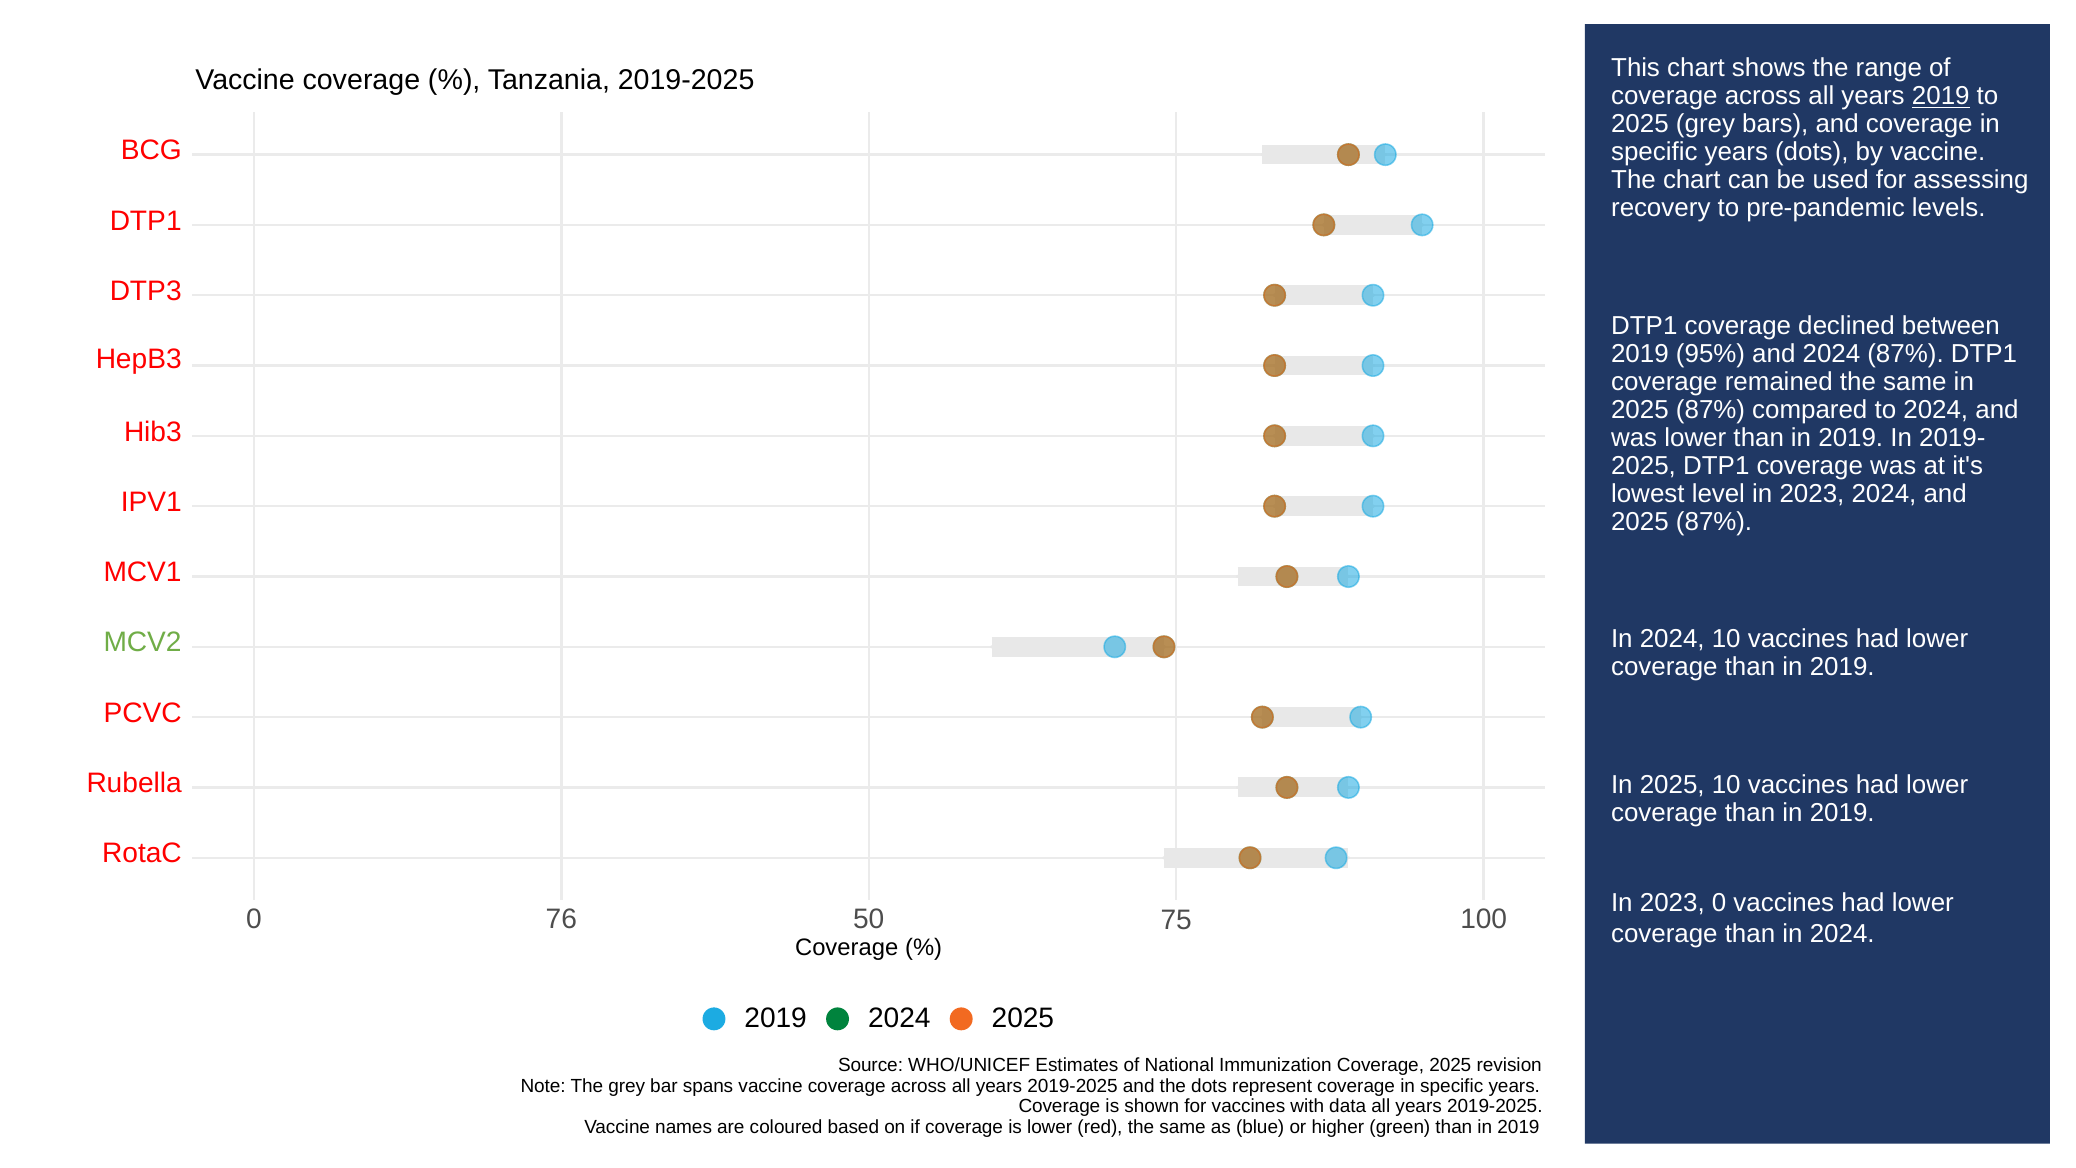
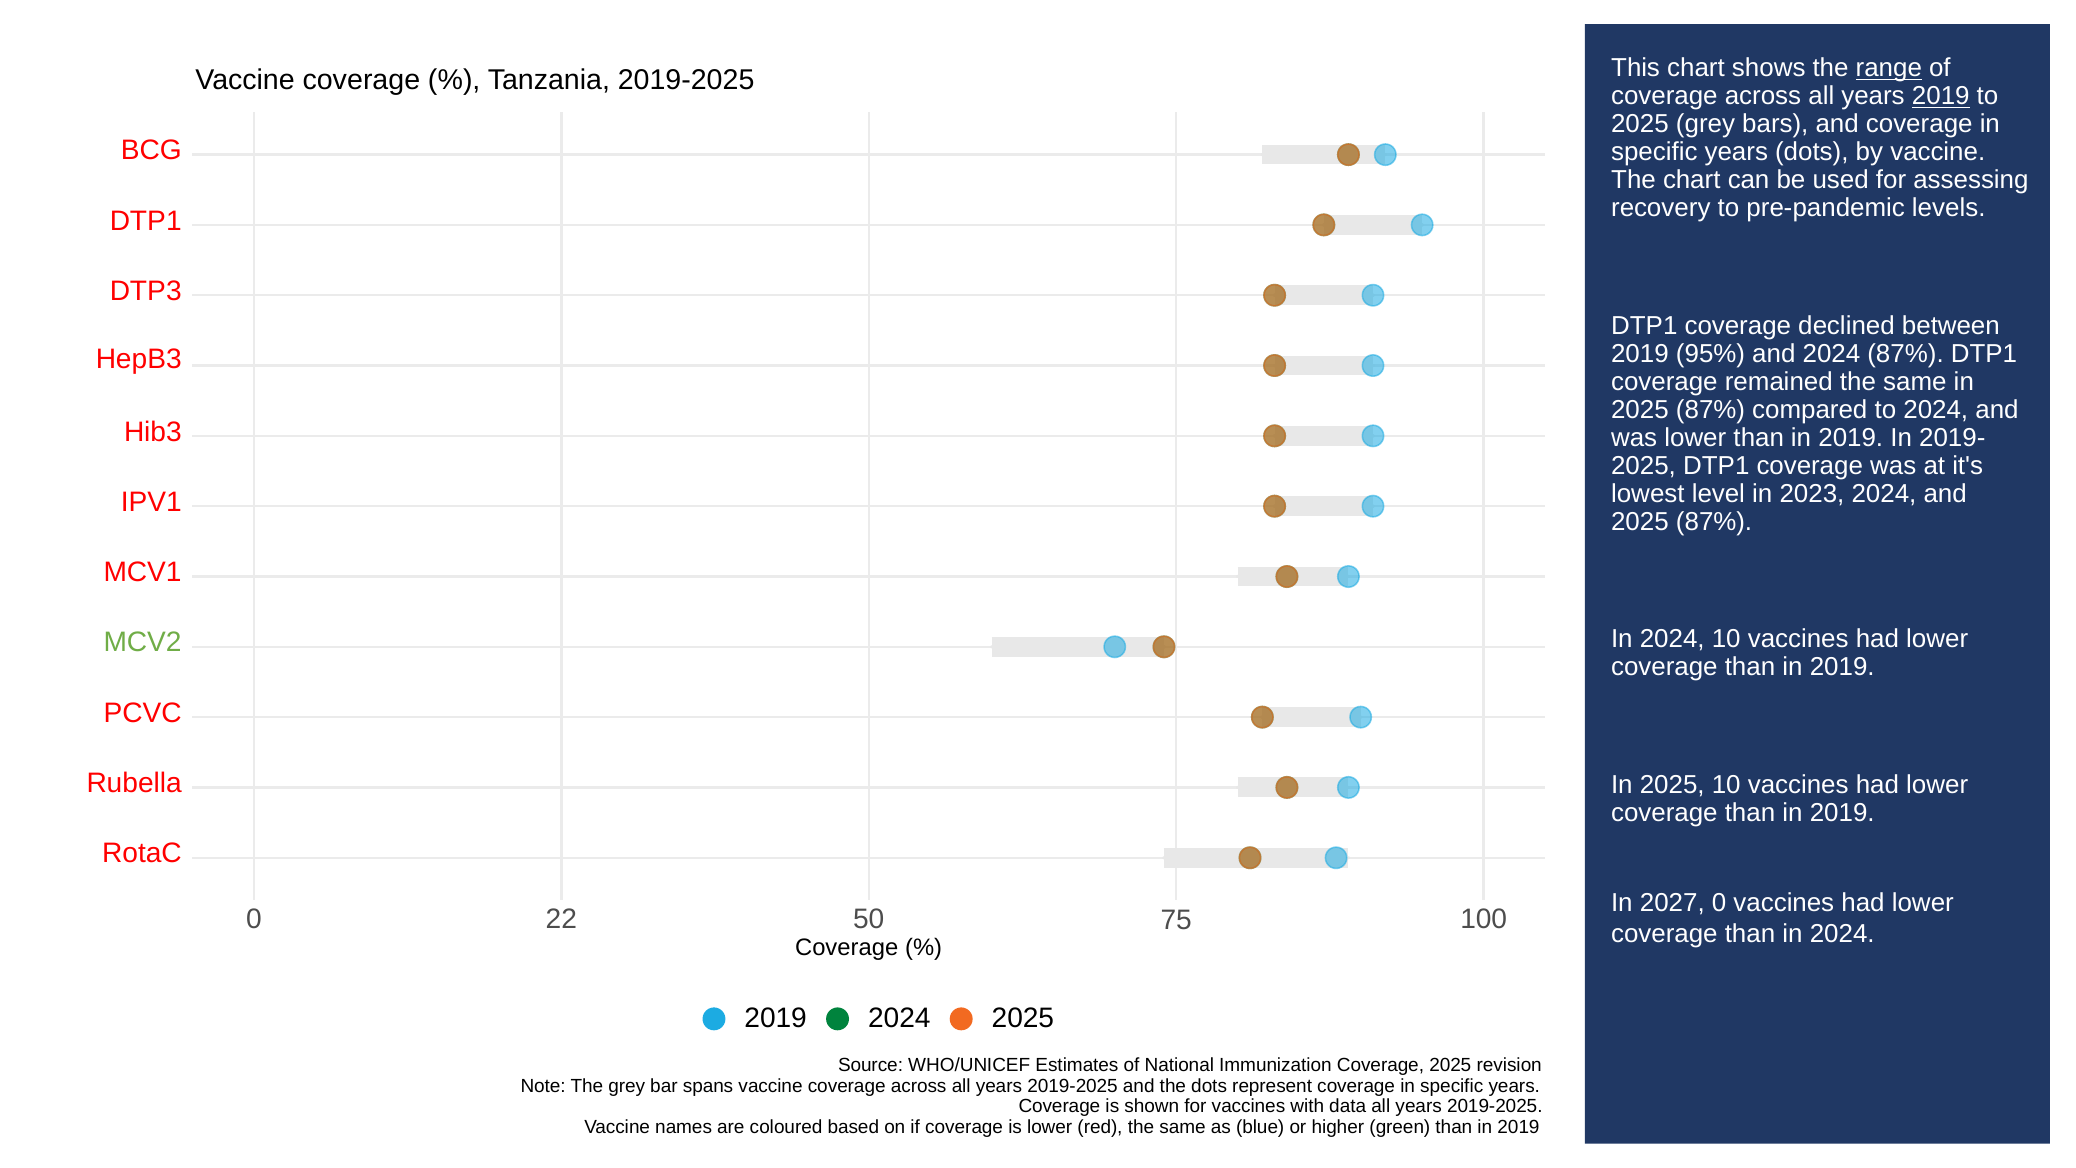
range underline: none -> present
2023 at (1672, 903): 2023 -> 2027
76: 76 -> 22
